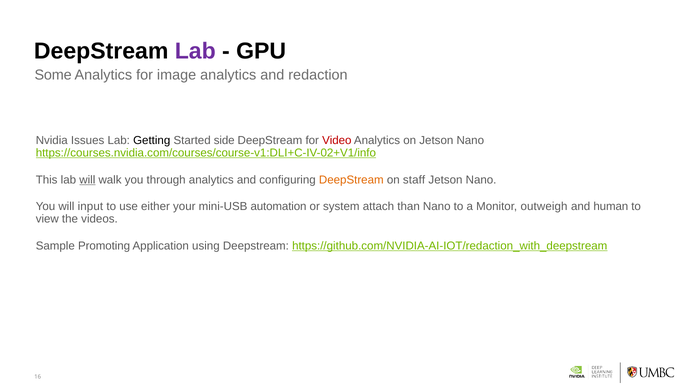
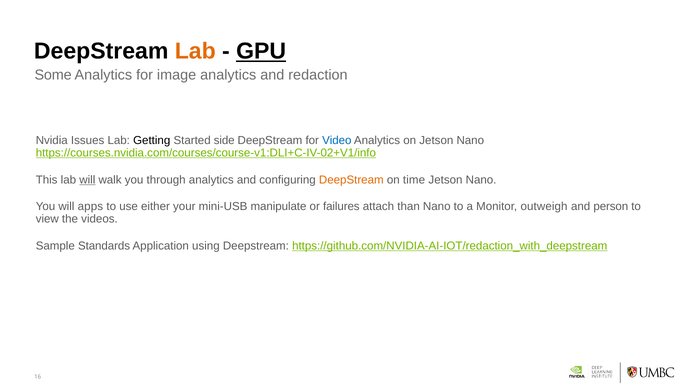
Lab at (195, 51) colour: purple -> orange
GPU underline: none -> present
Video colour: red -> blue
staff: staff -> time
input: input -> apps
automation: automation -> manipulate
system: system -> failures
human: human -> person
Promoting: Promoting -> Standards
